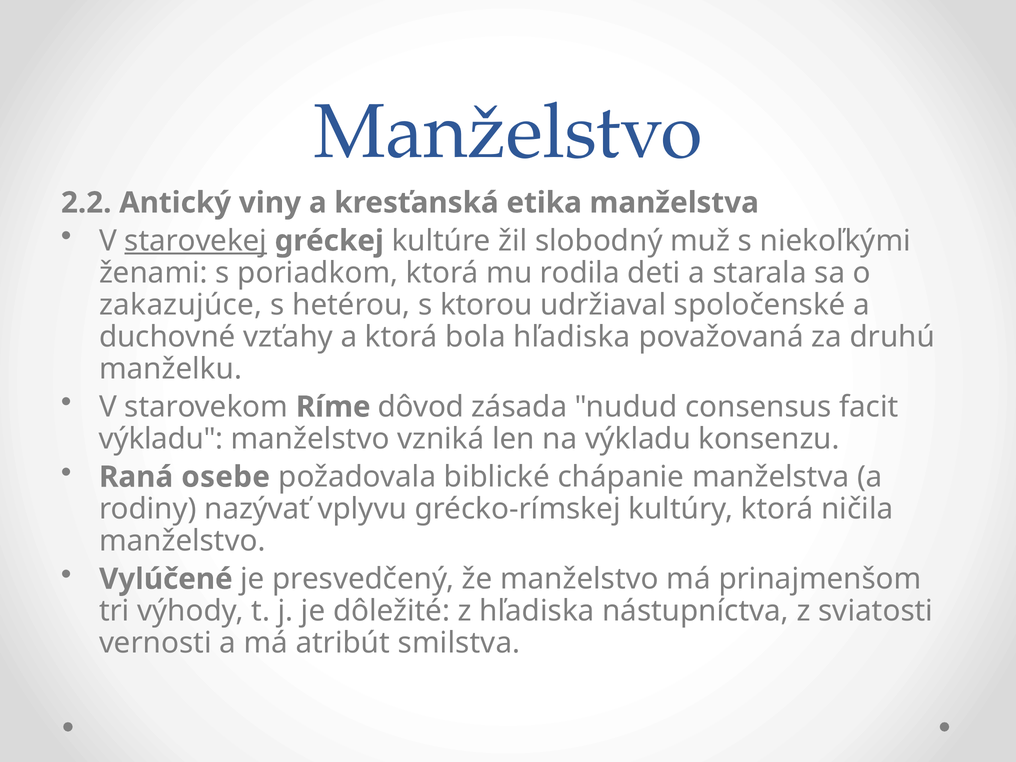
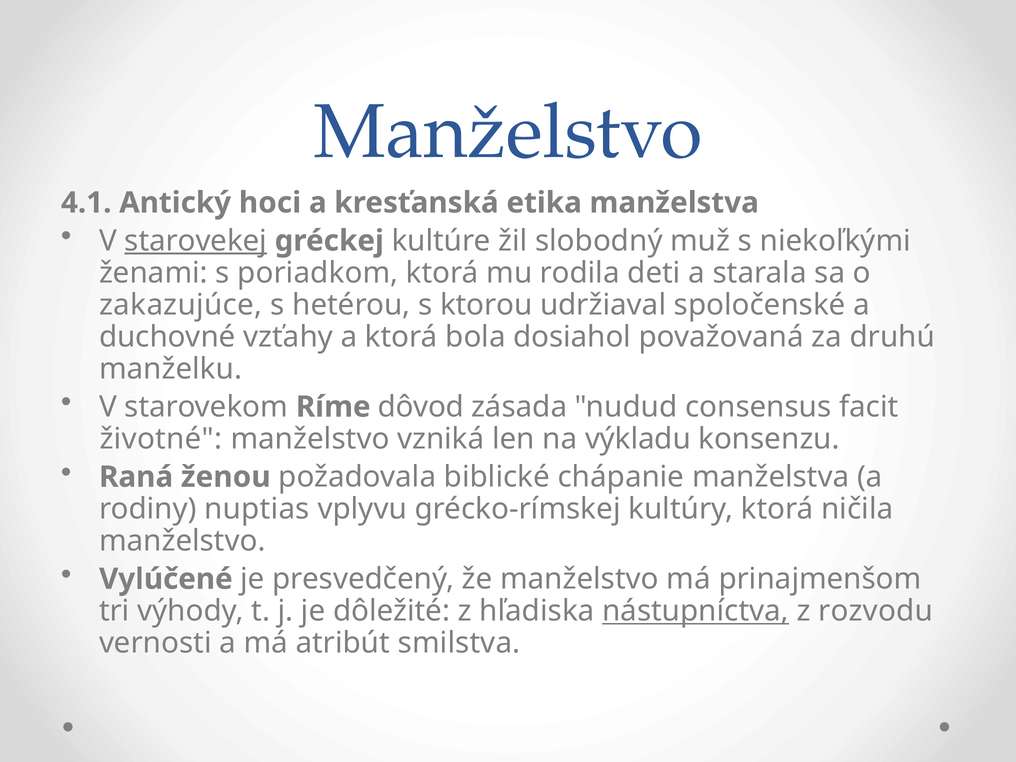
2.2: 2.2 -> 4.1
viny: viny -> hoci
bola hľadiska: hľadiska -> dosiahol
výkladu at (161, 439): výkladu -> životné
osebe: osebe -> ženou
nazývať: nazývať -> nuptias
nástupníctva underline: none -> present
sviatosti: sviatosti -> rozvodu
